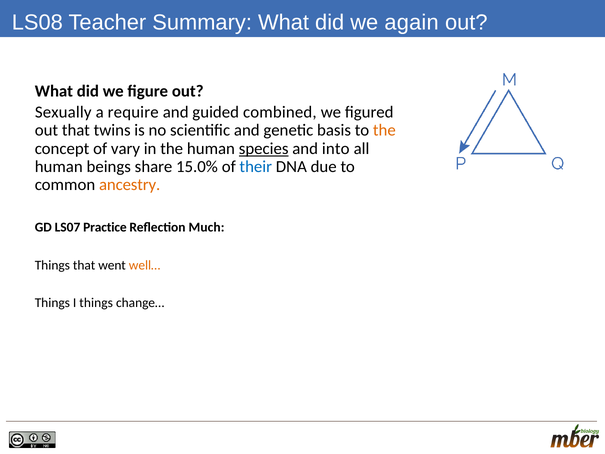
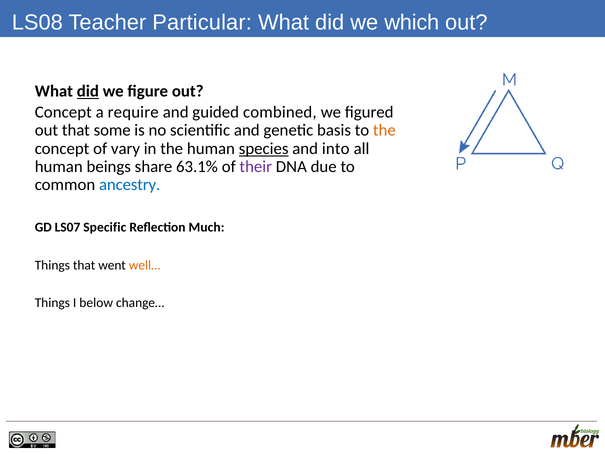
Summary: Summary -> Particular
again: again -> which
did at (88, 91) underline: none -> present
Sexually at (63, 112): Sexually -> Concept
twins: twins -> some
15.0%: 15.0% -> 63.1%
their colour: blue -> purple
ancestry colour: orange -> blue
Practice: Practice -> Specific
I things: things -> below
